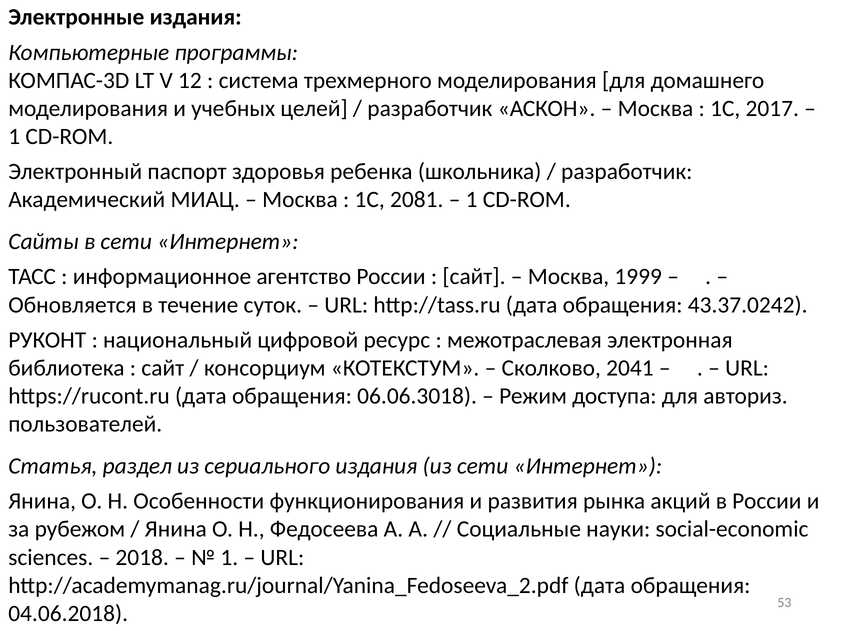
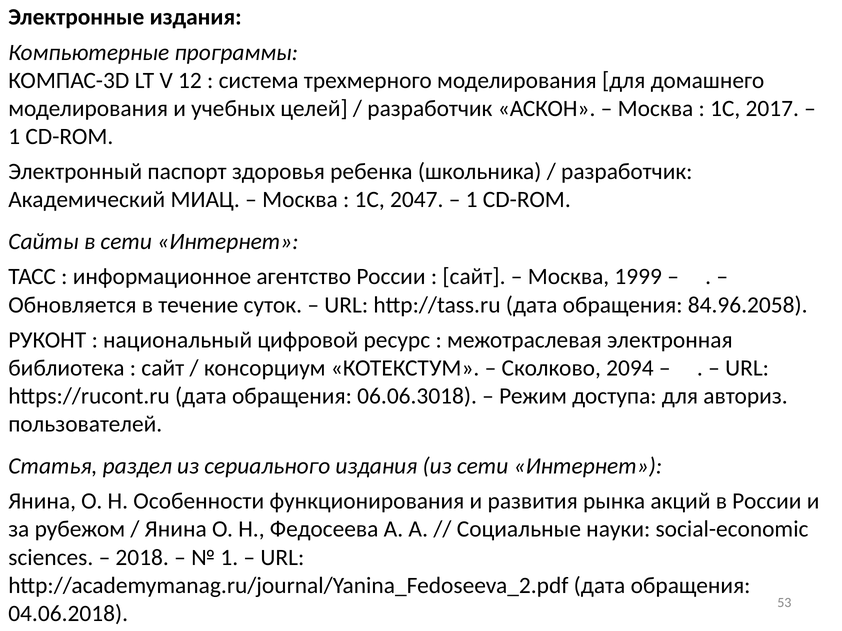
2081: 2081 -> 2047
43.37.0242: 43.37.0242 -> 84.96.2058
2041: 2041 -> 2094
